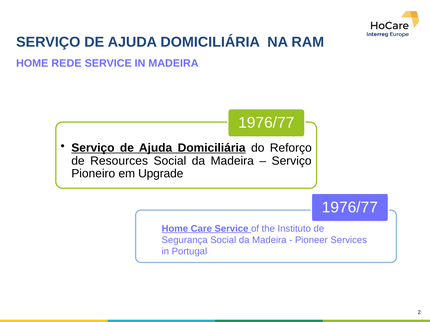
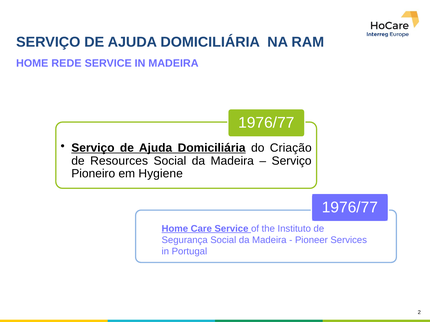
Reforço: Reforço -> Criação
Upgrade: Upgrade -> Hygiene
